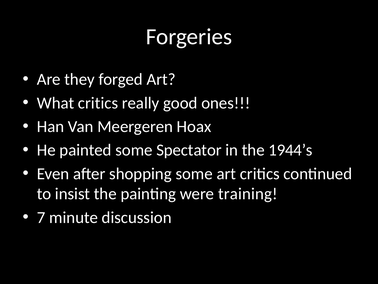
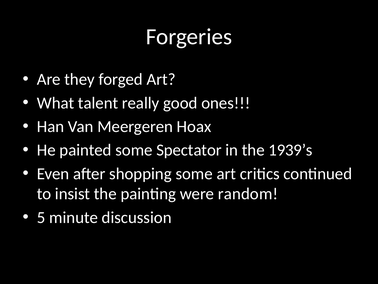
What critics: critics -> talent
1944’s: 1944’s -> 1939’s
training: training -> random
7: 7 -> 5
